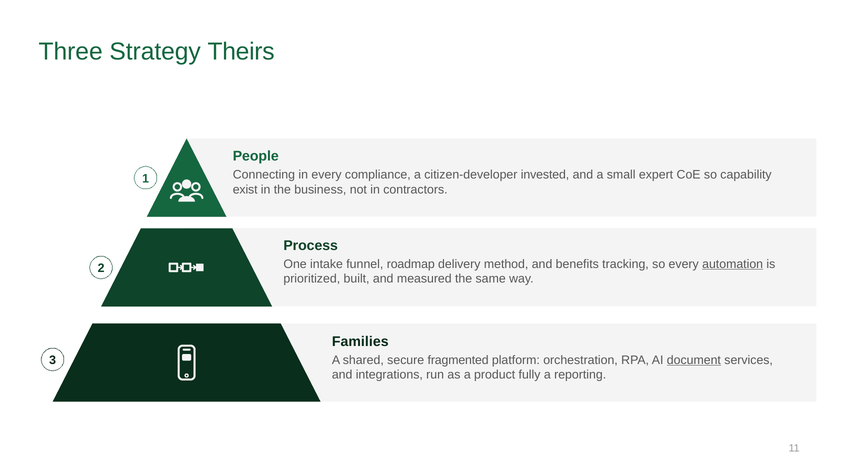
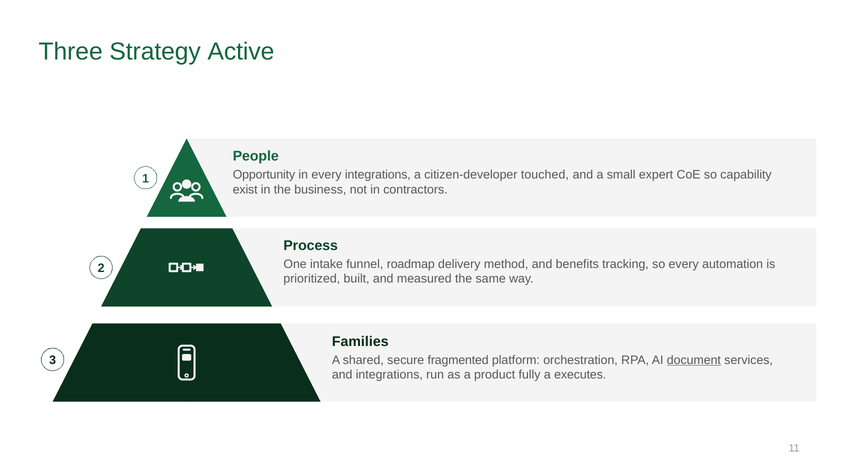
Theirs: Theirs -> Active
Connecting: Connecting -> Opportunity
every compliance: compliance -> integrations
invested: invested -> touched
automation underline: present -> none
reporting: reporting -> executes
